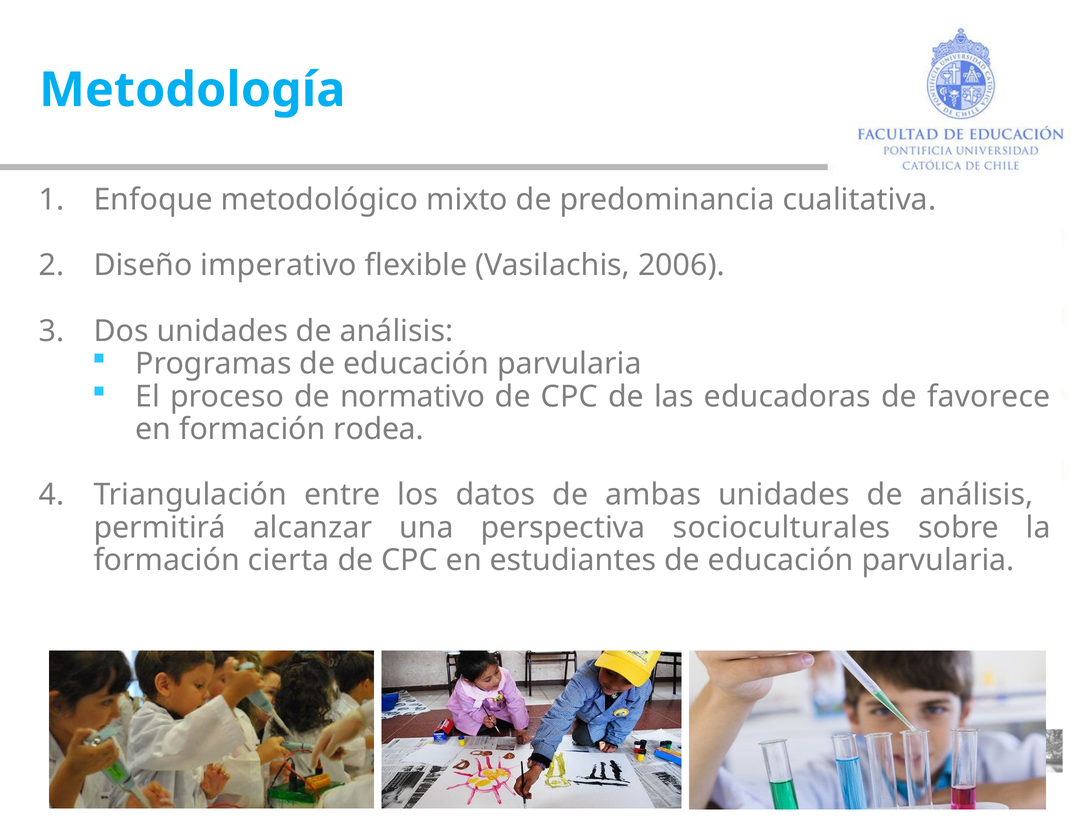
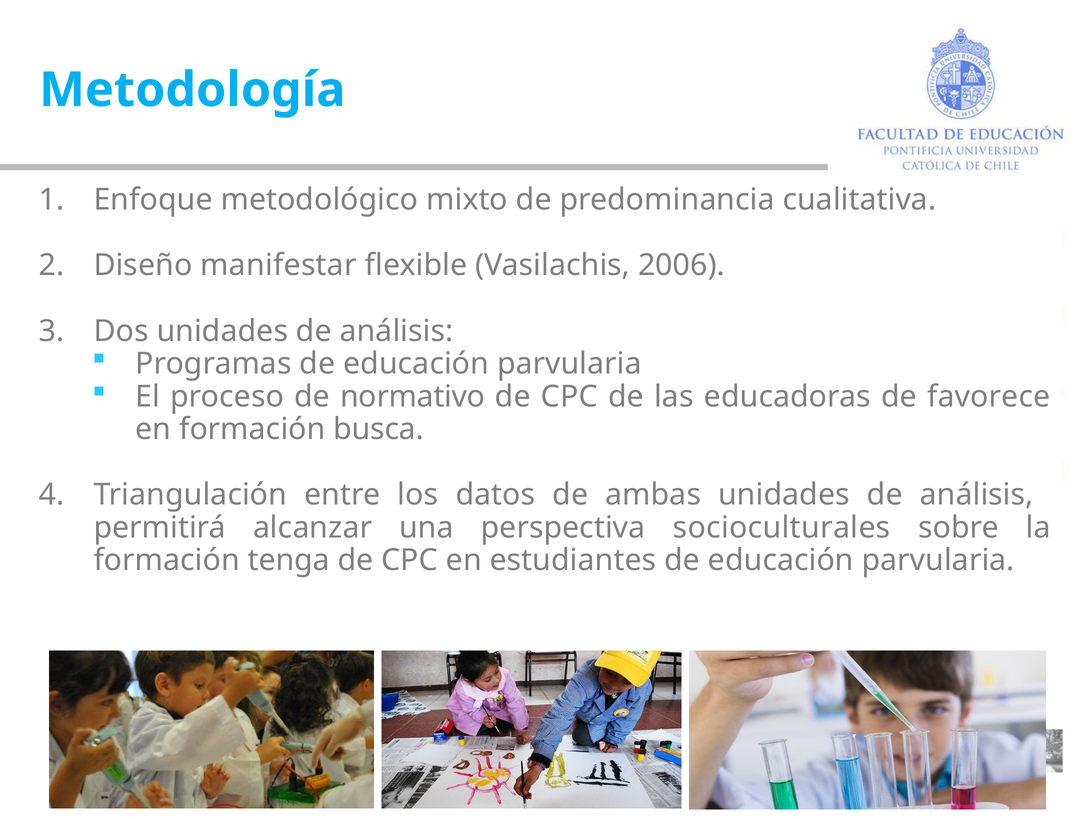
imperativo: imperativo -> manifestar
rodea: rodea -> busca
cierta: cierta -> tenga
